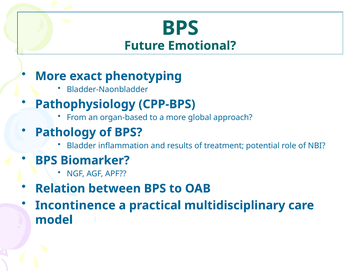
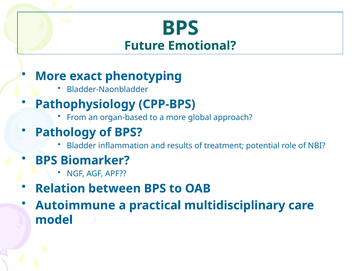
Incontinence: Incontinence -> Autoimmune
